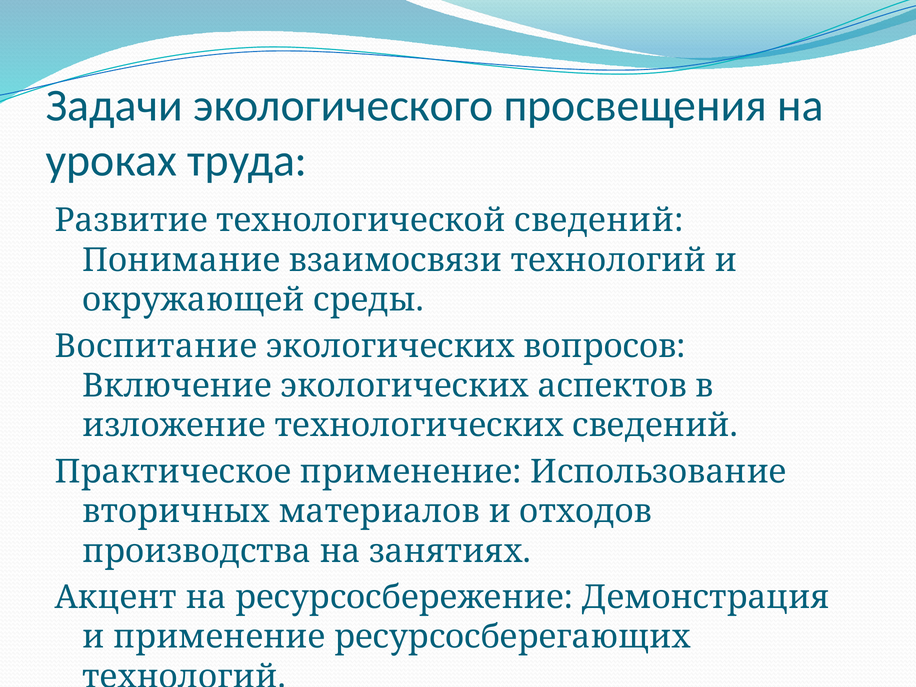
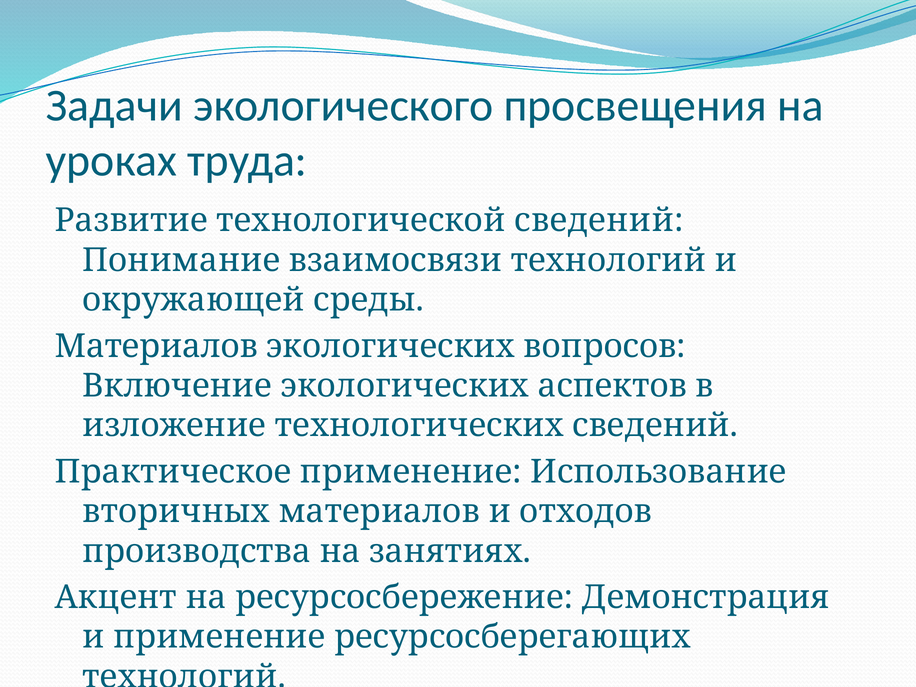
Воспитание at (156, 346): Воспитание -> Материалов
